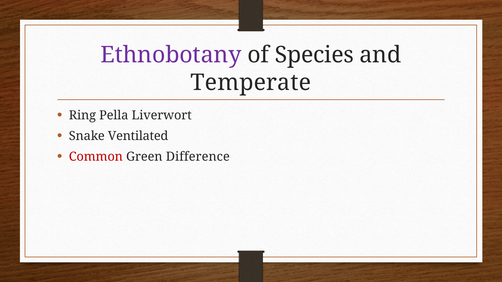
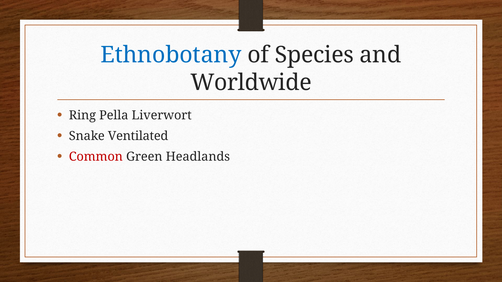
Ethnobotany colour: purple -> blue
Temperate: Temperate -> Worldwide
Difference: Difference -> Headlands
